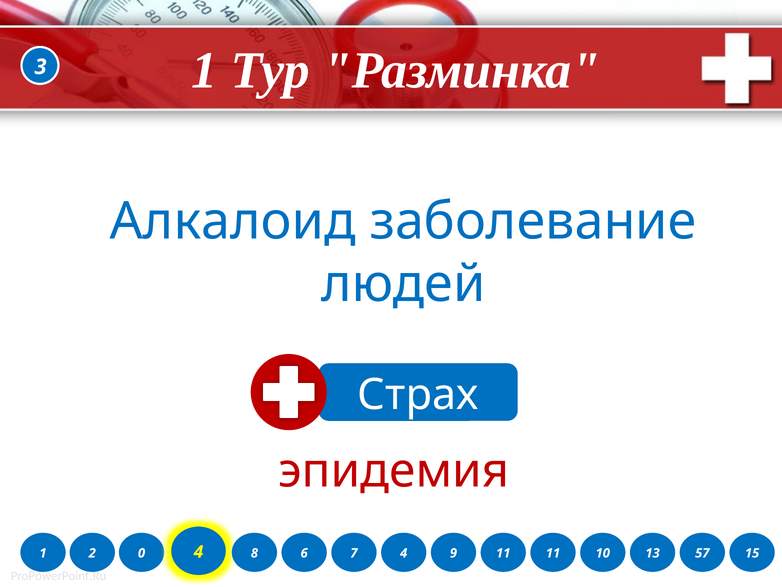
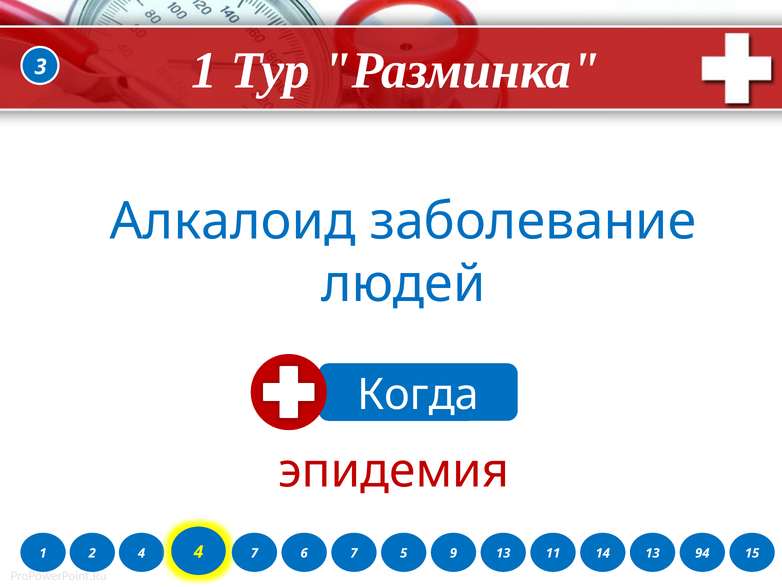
Страх: Страх -> Когда
2 0: 0 -> 4
4 8: 8 -> 7
7 4: 4 -> 5
9 11: 11 -> 13
10: 10 -> 14
57: 57 -> 94
